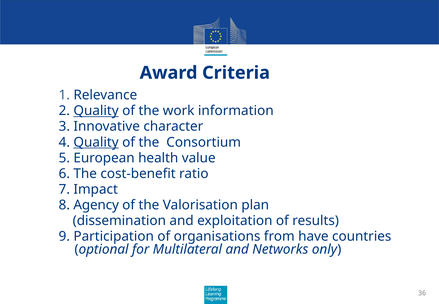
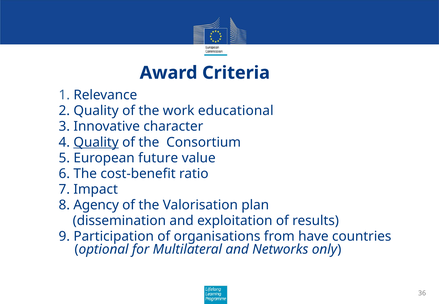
Quality at (96, 111) underline: present -> none
information: information -> educational
health: health -> future
